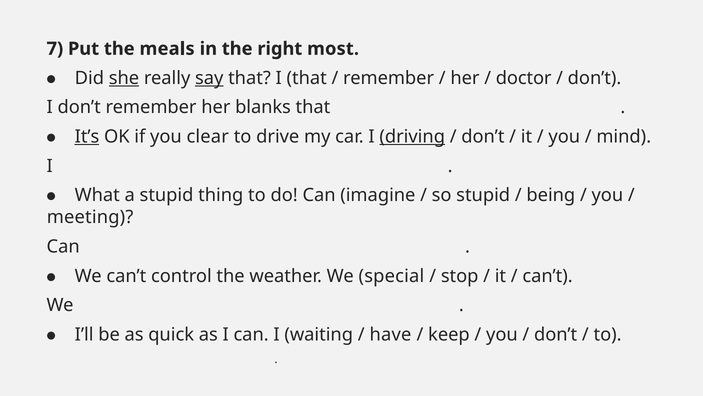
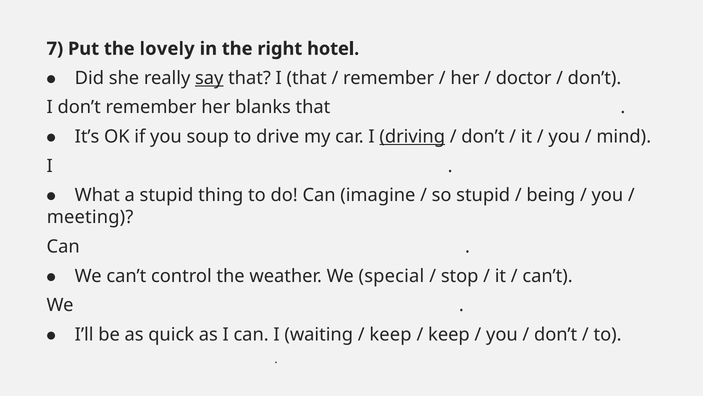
meals: meals -> lovely
most: most -> hotel
she underline: present -> none
It’s underline: present -> none
clear: clear -> soup
have at (390, 334): have -> keep
